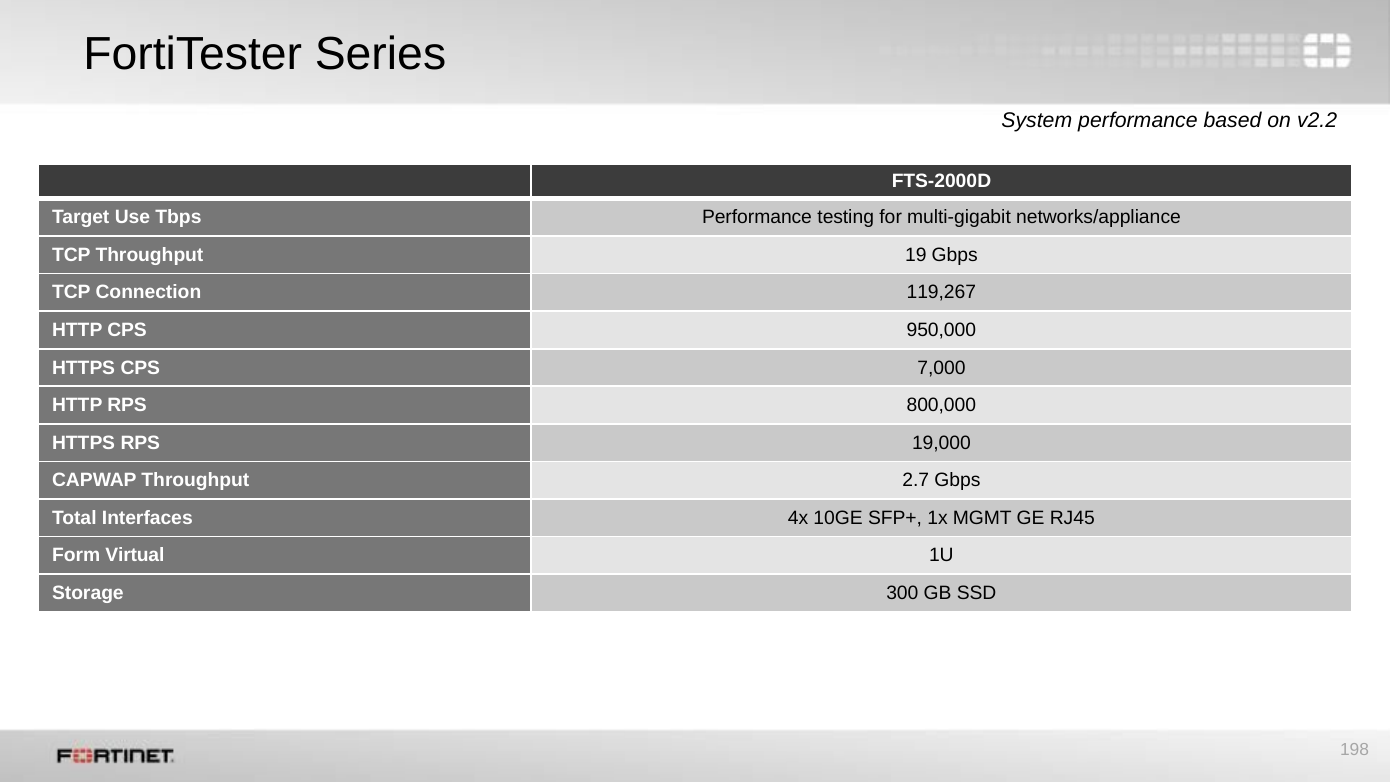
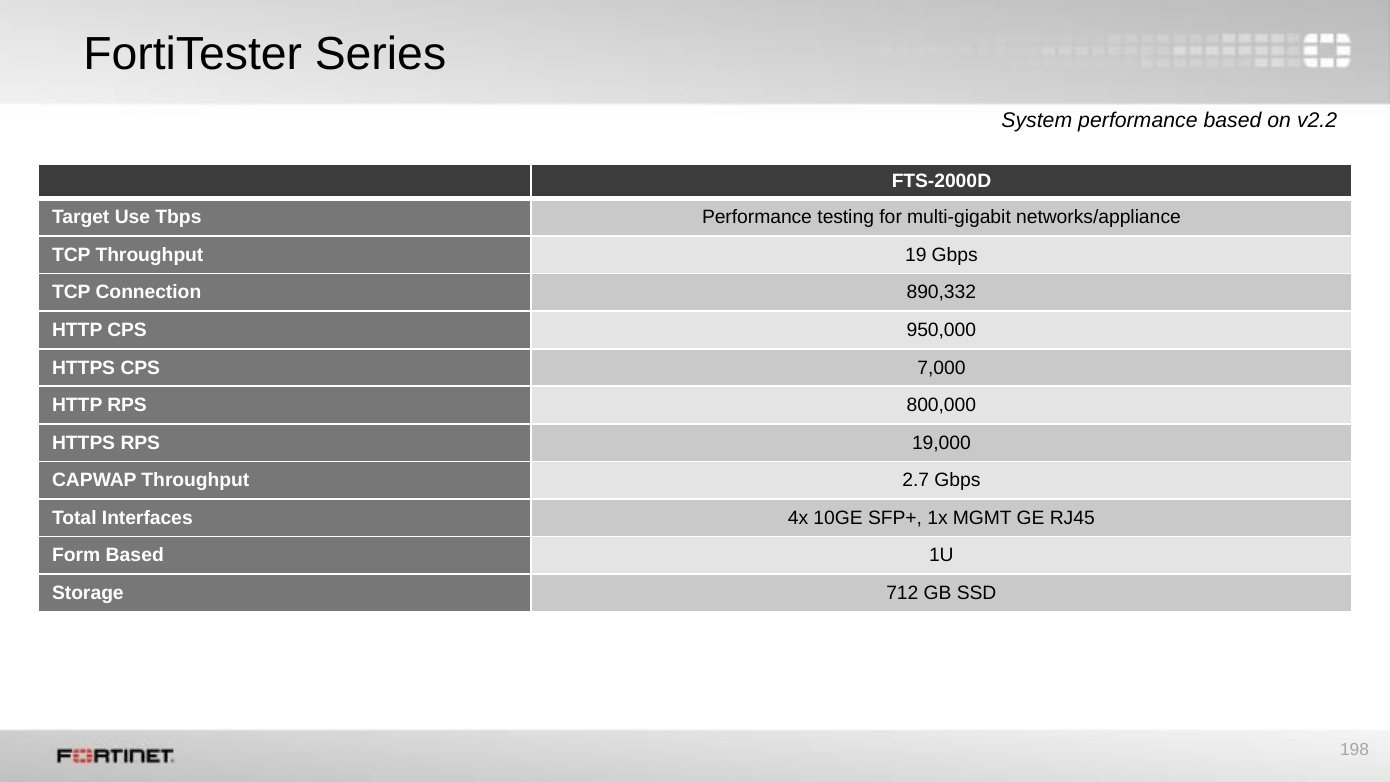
119,267: 119,267 -> 890,332
Form Virtual: Virtual -> Based
300: 300 -> 712
